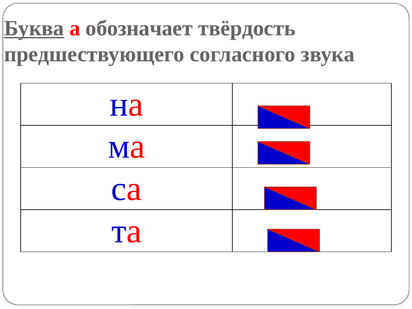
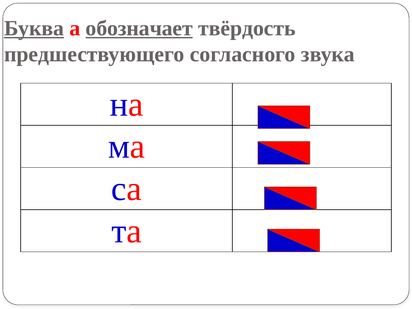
обозначает underline: none -> present
